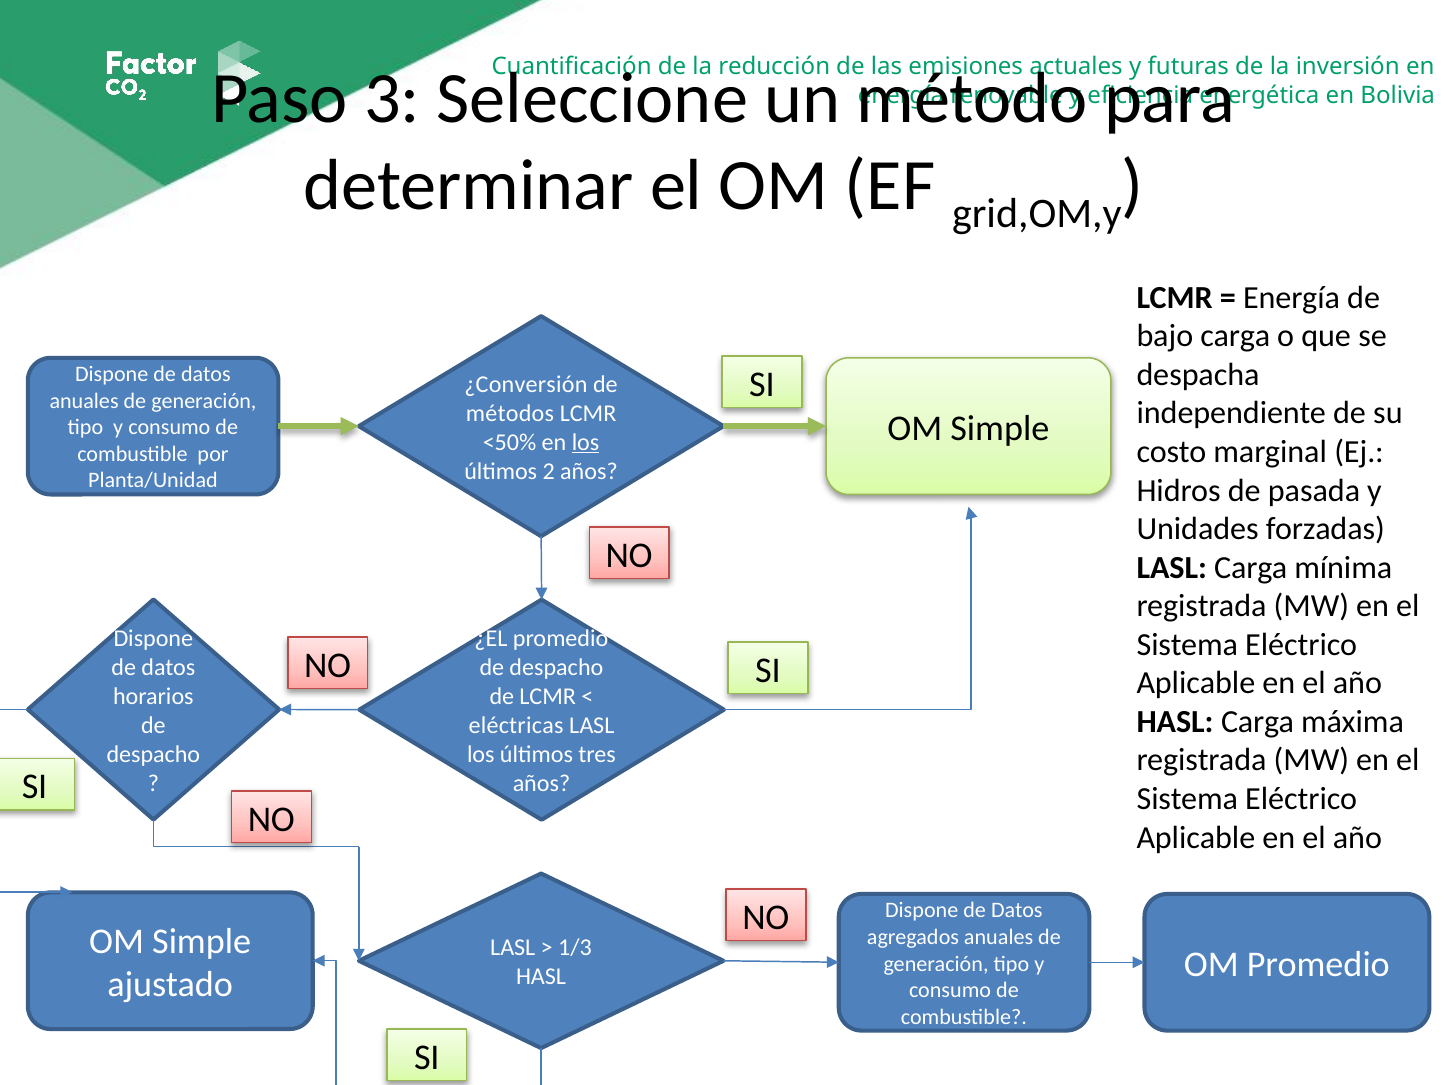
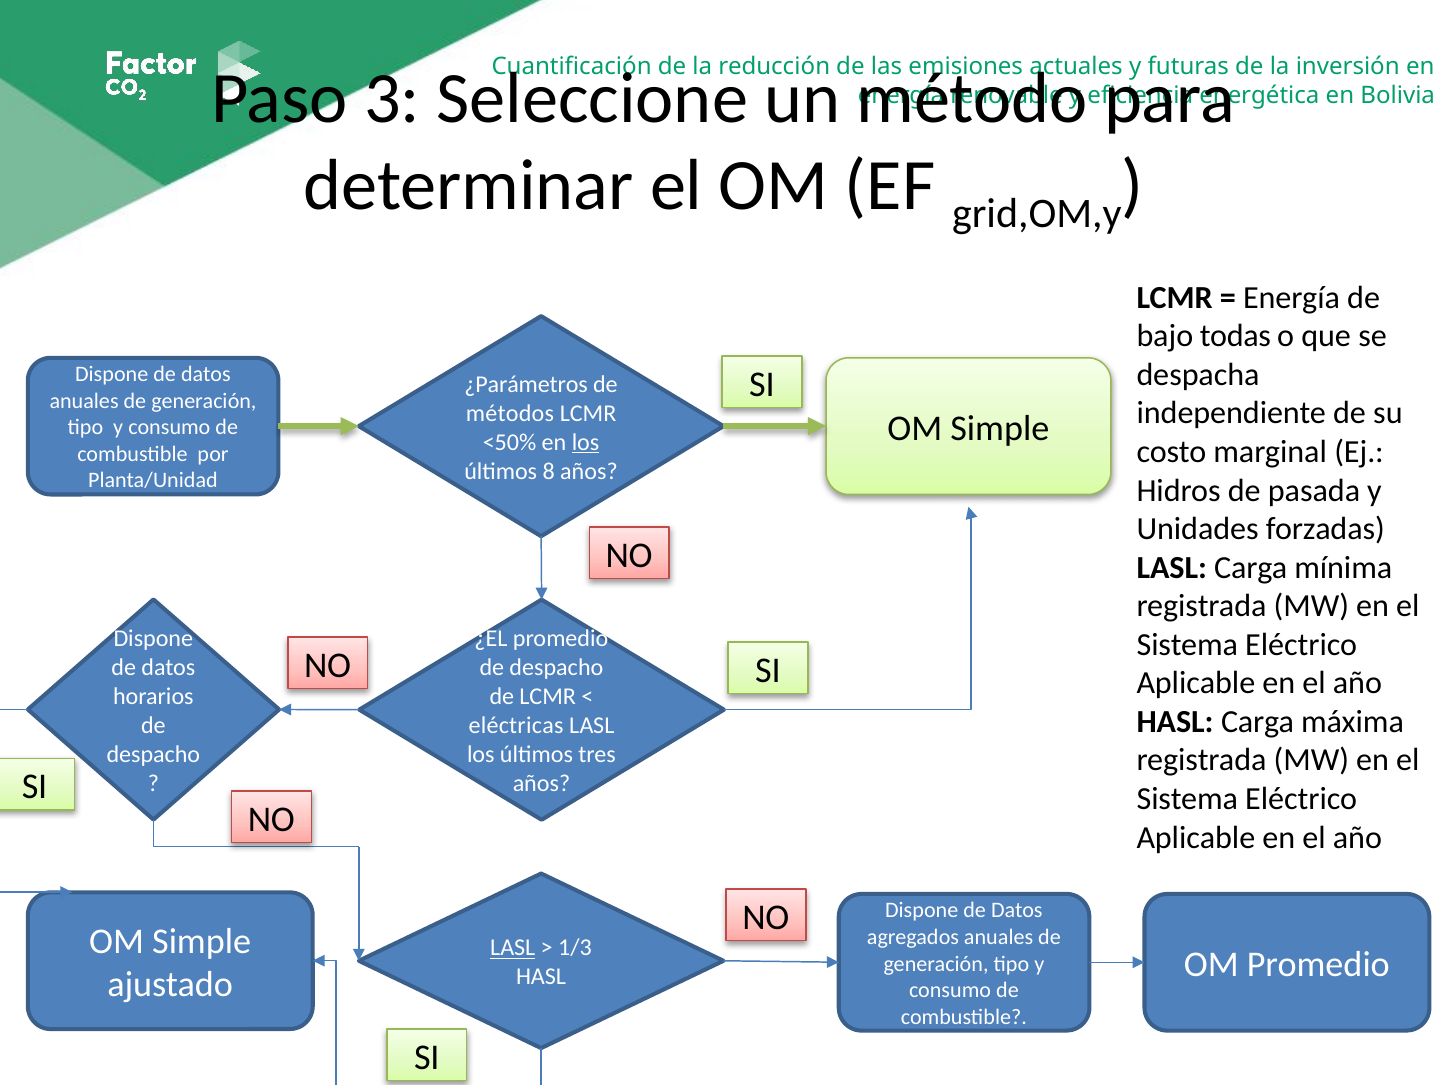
bajo carga: carga -> todas
¿Conversión: ¿Conversión -> ¿Parámetros
2: 2 -> 8
LASL at (513, 948) underline: none -> present
